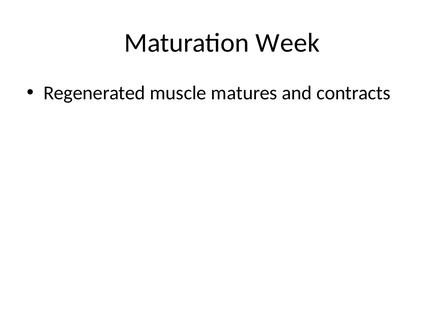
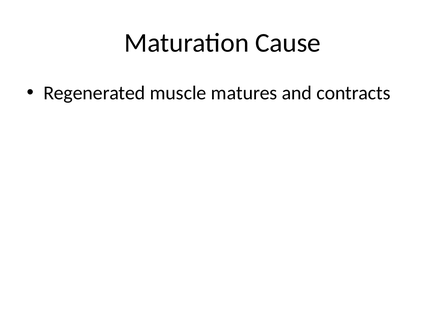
Week: Week -> Cause
